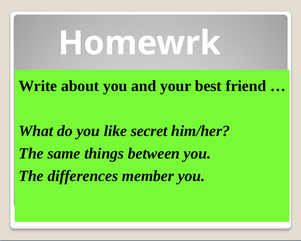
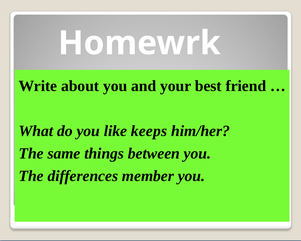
secret: secret -> keeps
